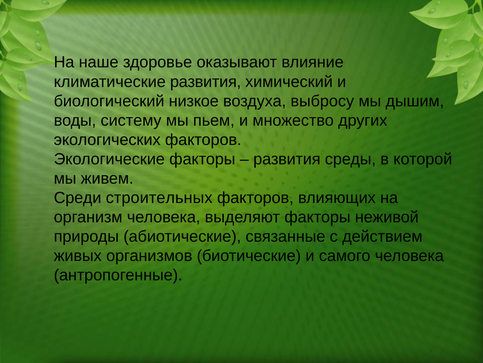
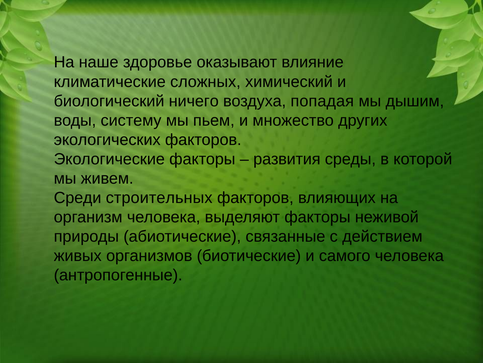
климатические развития: развития -> сложных
низкое: низкое -> ничего
выбросу: выбросу -> попадая
